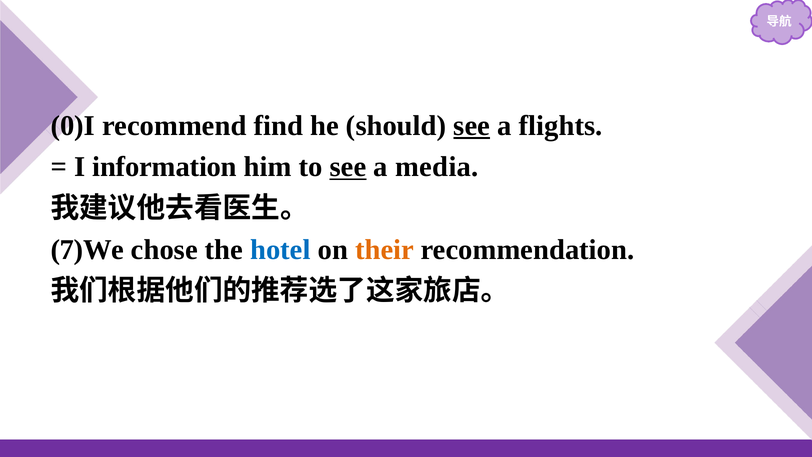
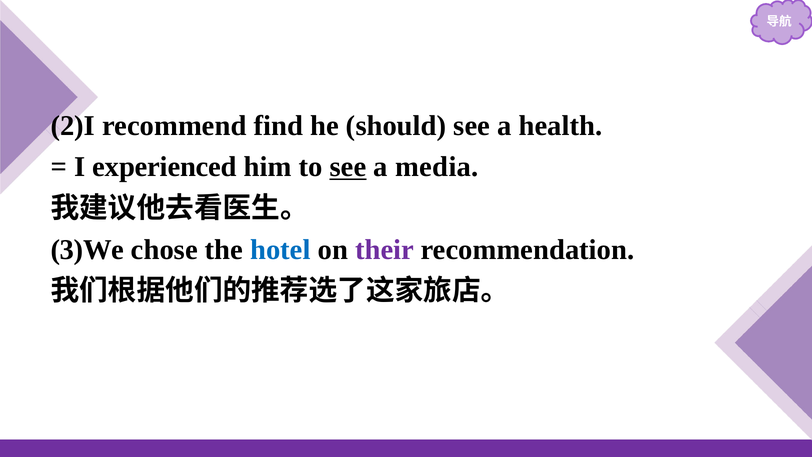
0)I: 0)I -> 2)I
see at (472, 126) underline: present -> none
flights: flights -> health
information: information -> experienced
7)We: 7)We -> 3)We
their colour: orange -> purple
